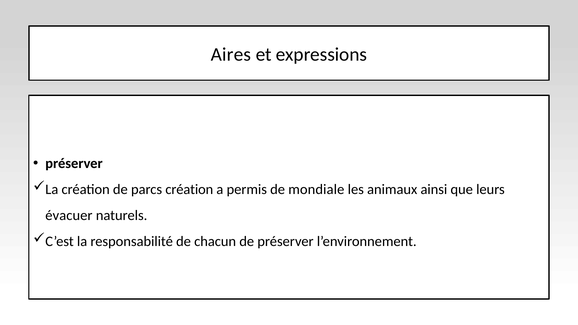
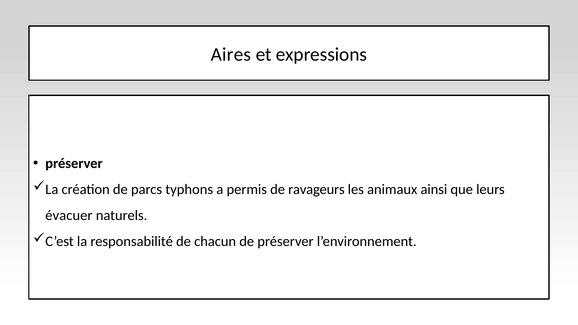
parcs création: création -> typhons
mondiale: mondiale -> ravageurs
